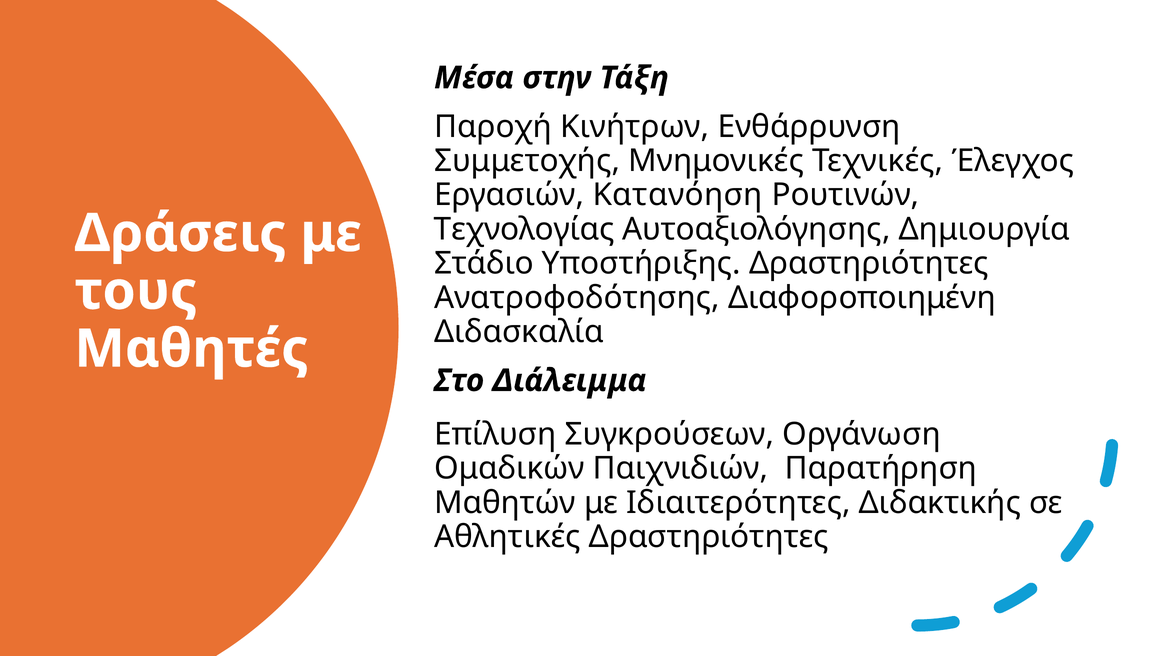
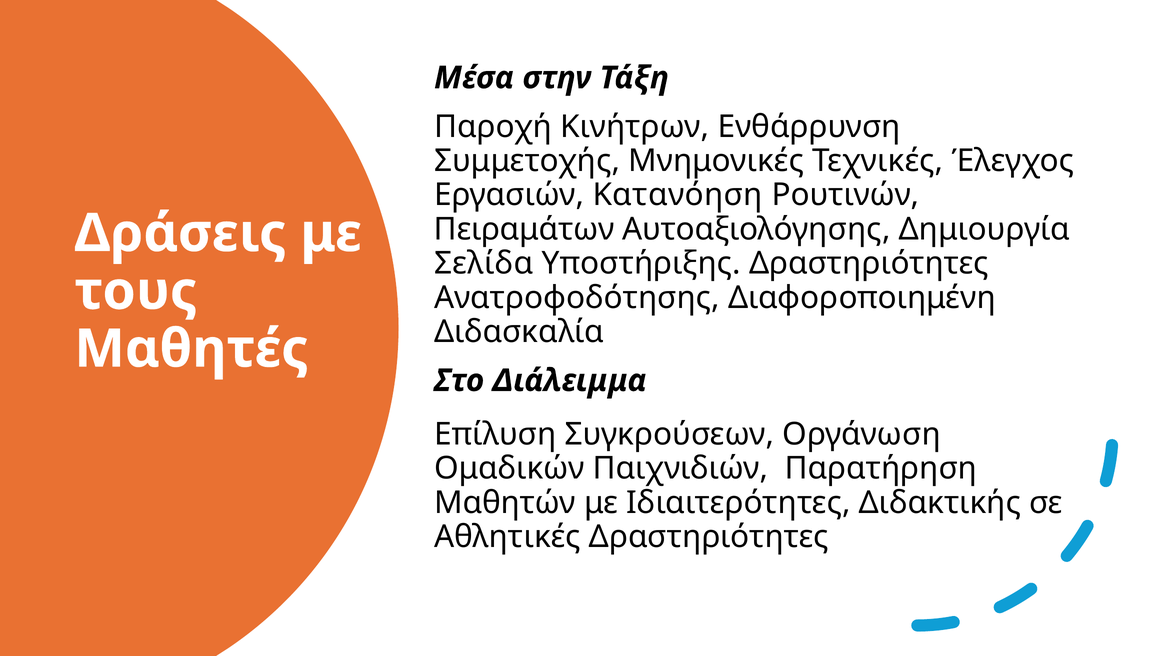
Τεχνολογίας: Τεχνολογίας -> Πειραμάτων
Στάδιο: Στάδιο -> Σελίδα
